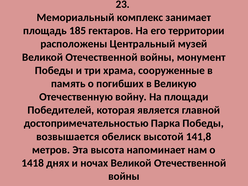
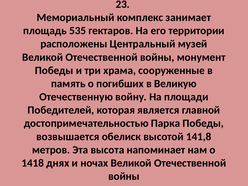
185: 185 -> 535
